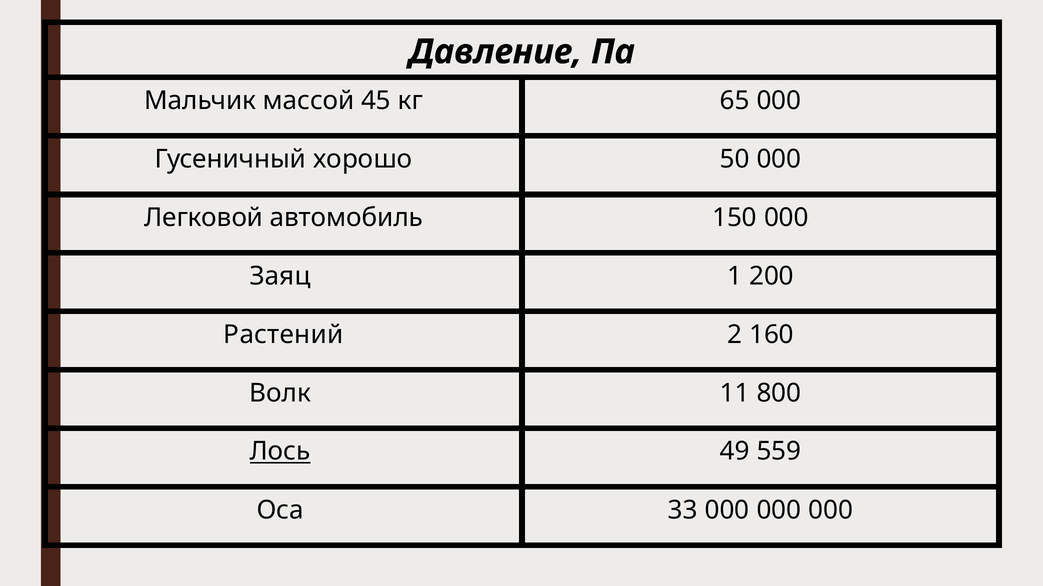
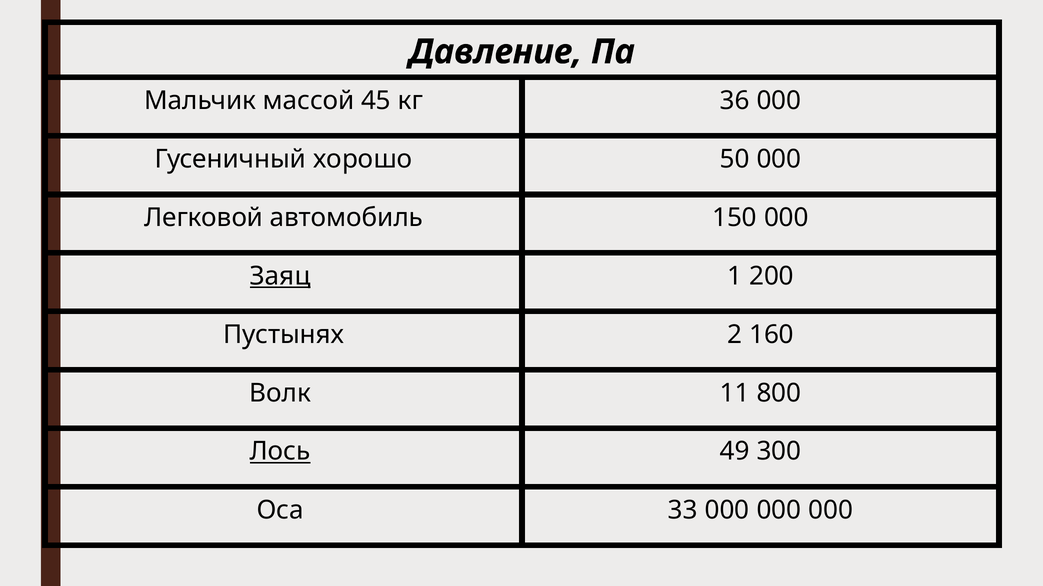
65: 65 -> 36
Заяц underline: none -> present
Растений: Растений -> Пустынях
559: 559 -> 300
